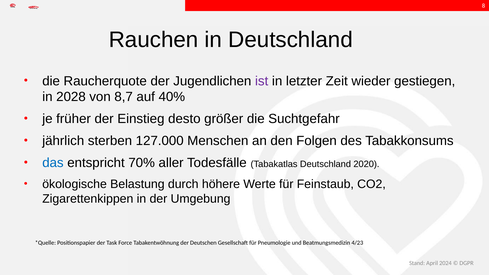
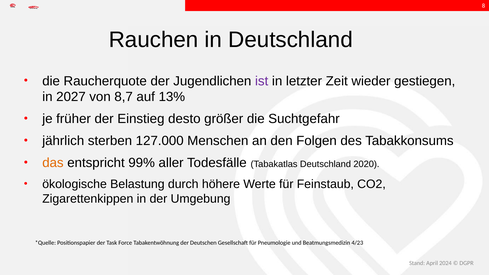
2028: 2028 -> 2027
40%: 40% -> 13%
das colour: blue -> orange
70%: 70% -> 99%
